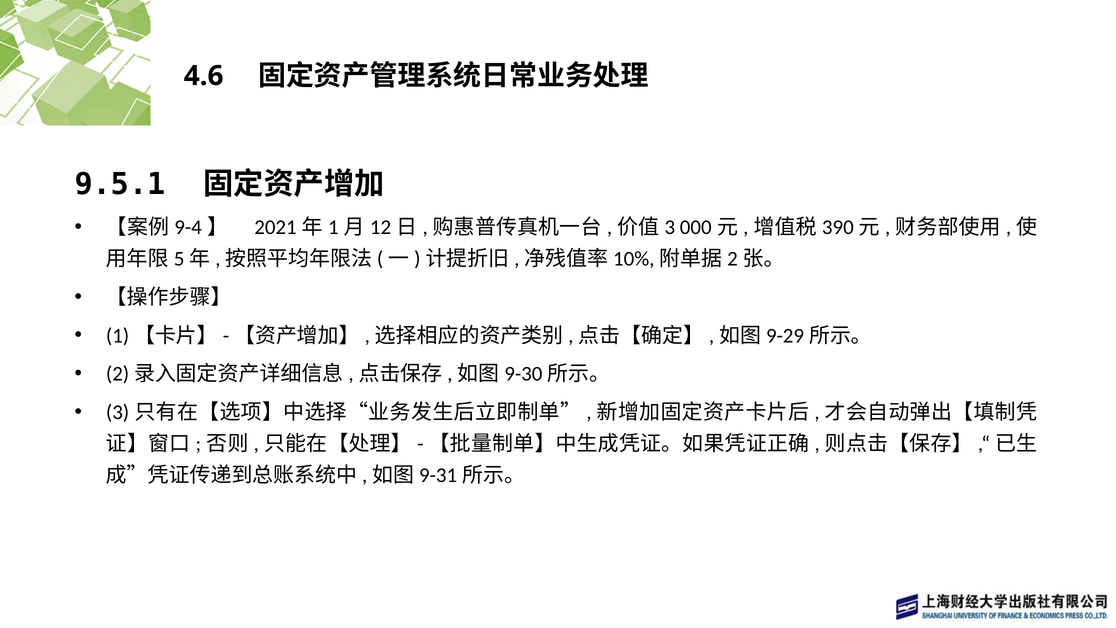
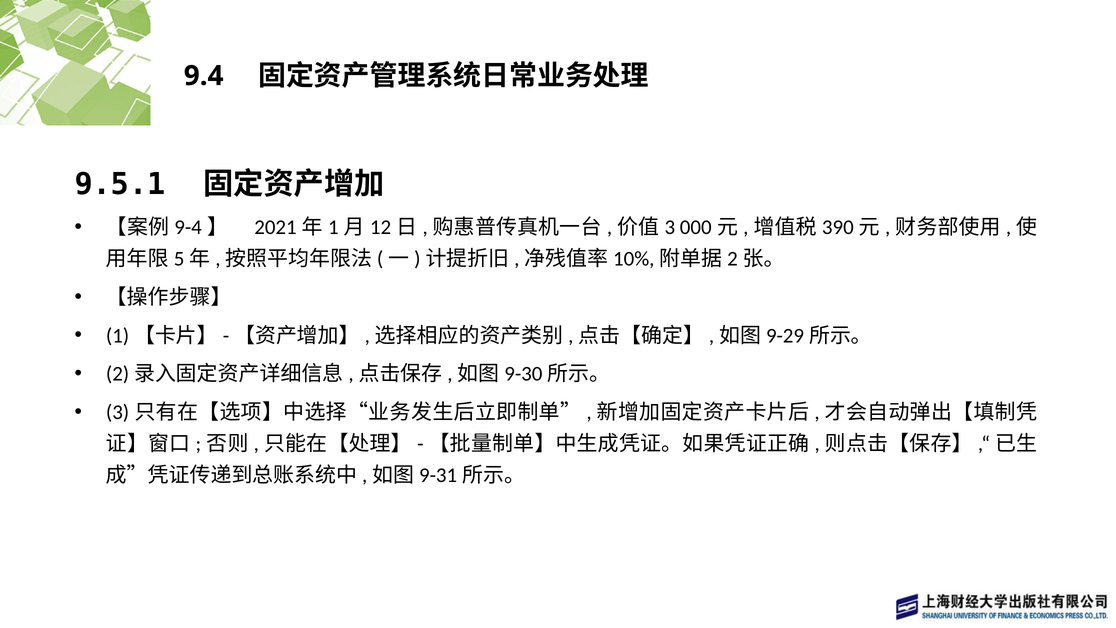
4.6: 4.6 -> 9.4
